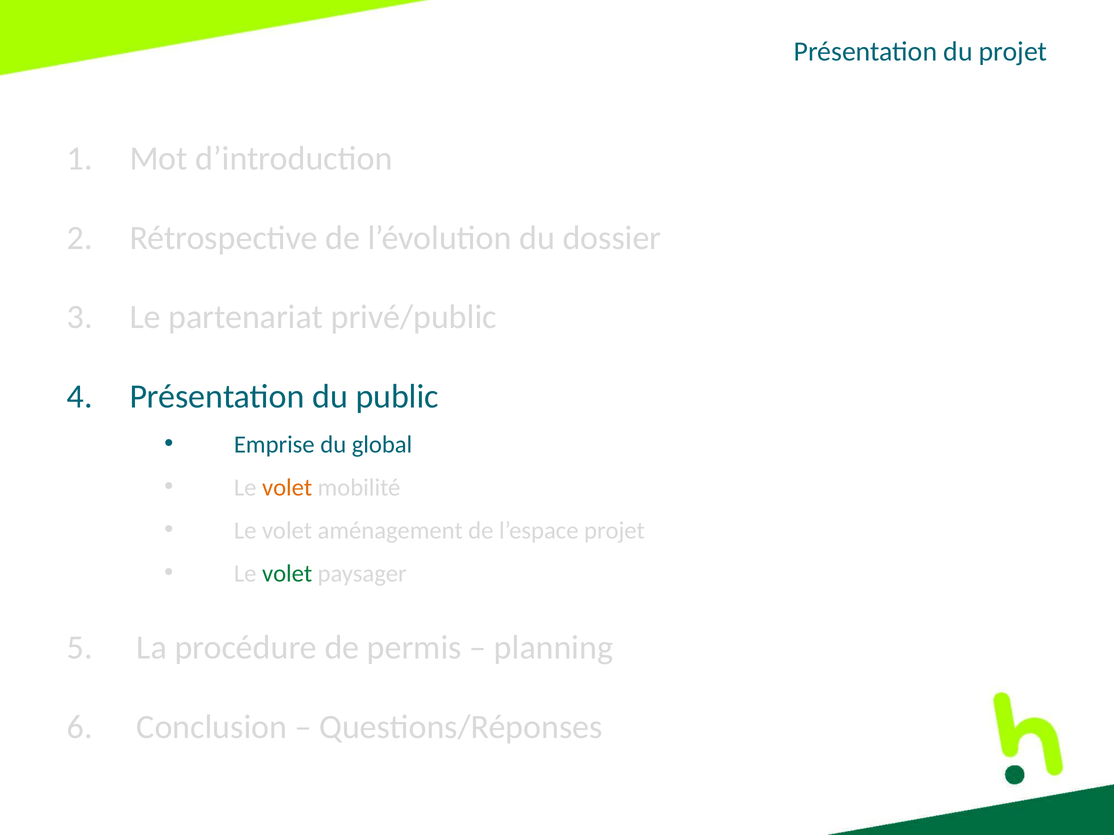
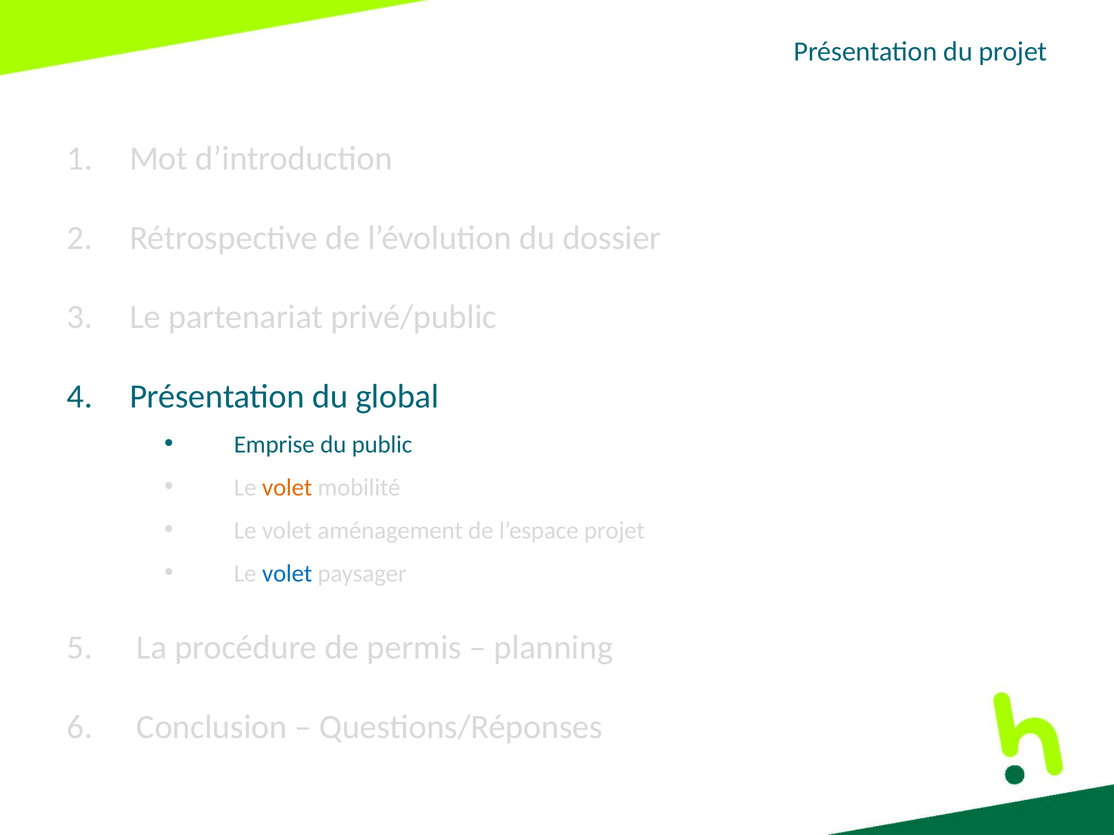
public: public -> global
global: global -> public
volet at (287, 574) colour: green -> blue
